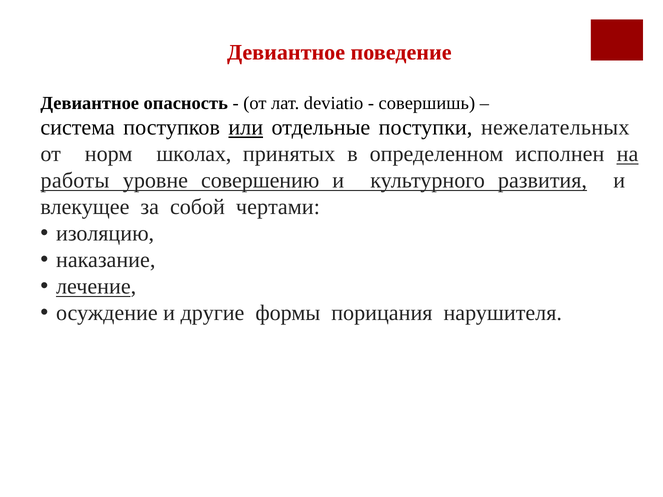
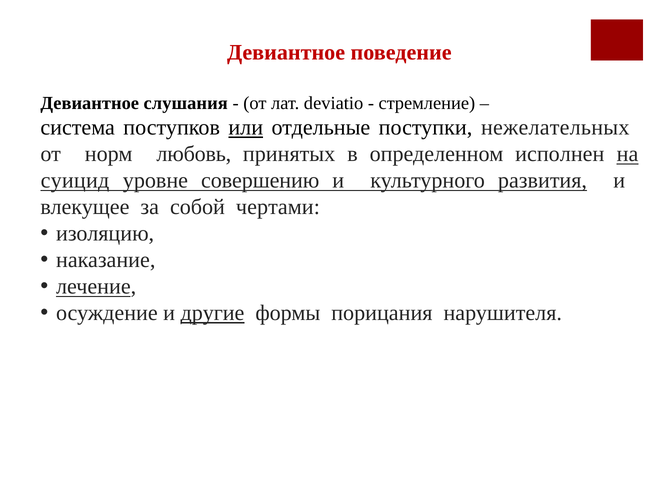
опасность: опасность -> слушания
совершишь: совершишь -> стремление
школах: школах -> любовь
работы: работы -> суицид
другие underline: none -> present
